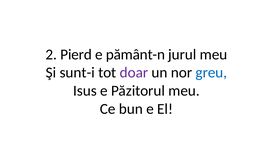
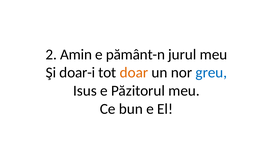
Pierd: Pierd -> Amin
sunt-i: sunt-i -> doar-i
doar colour: purple -> orange
